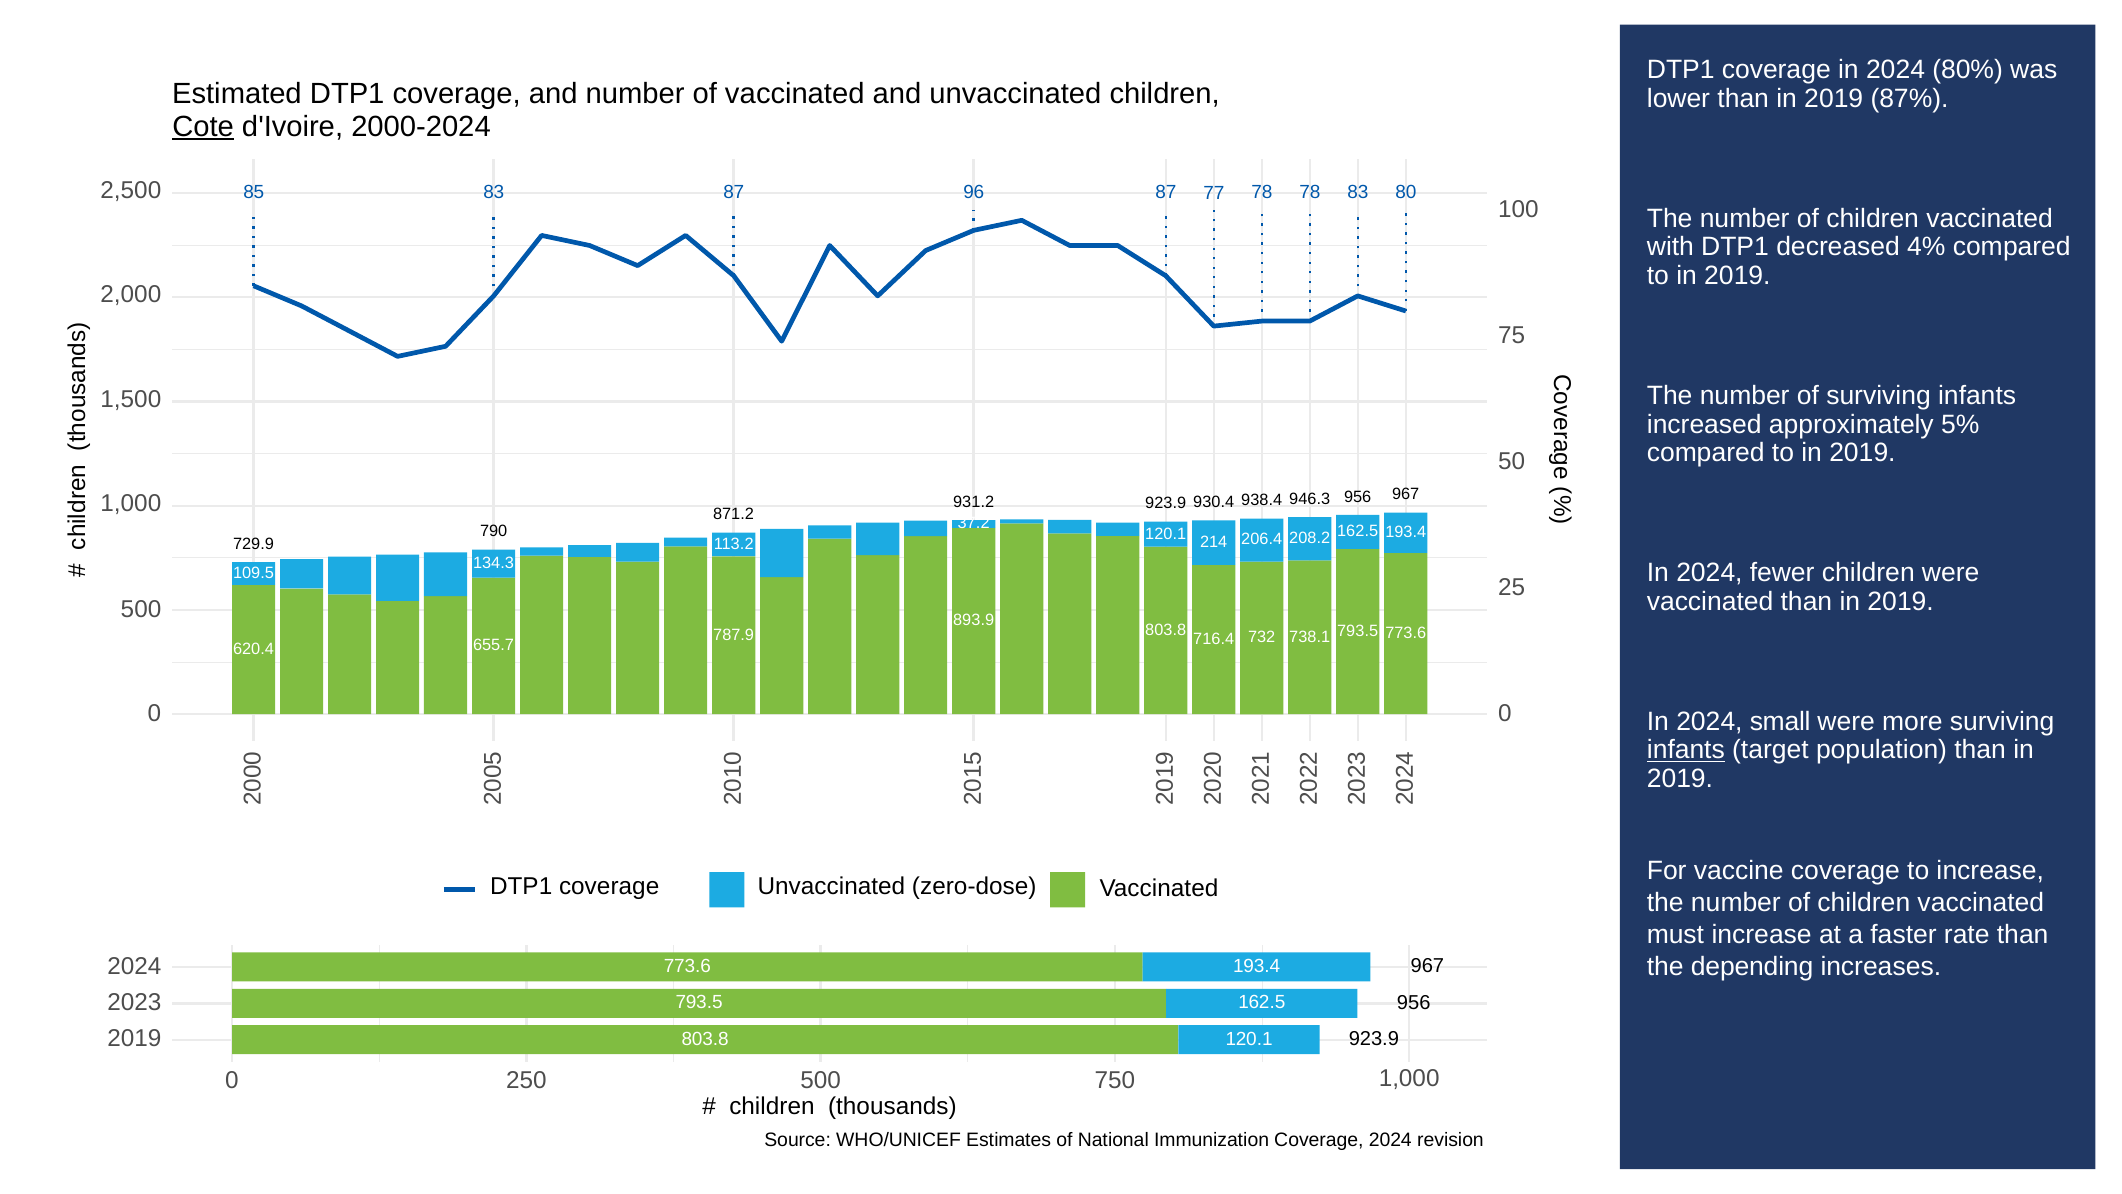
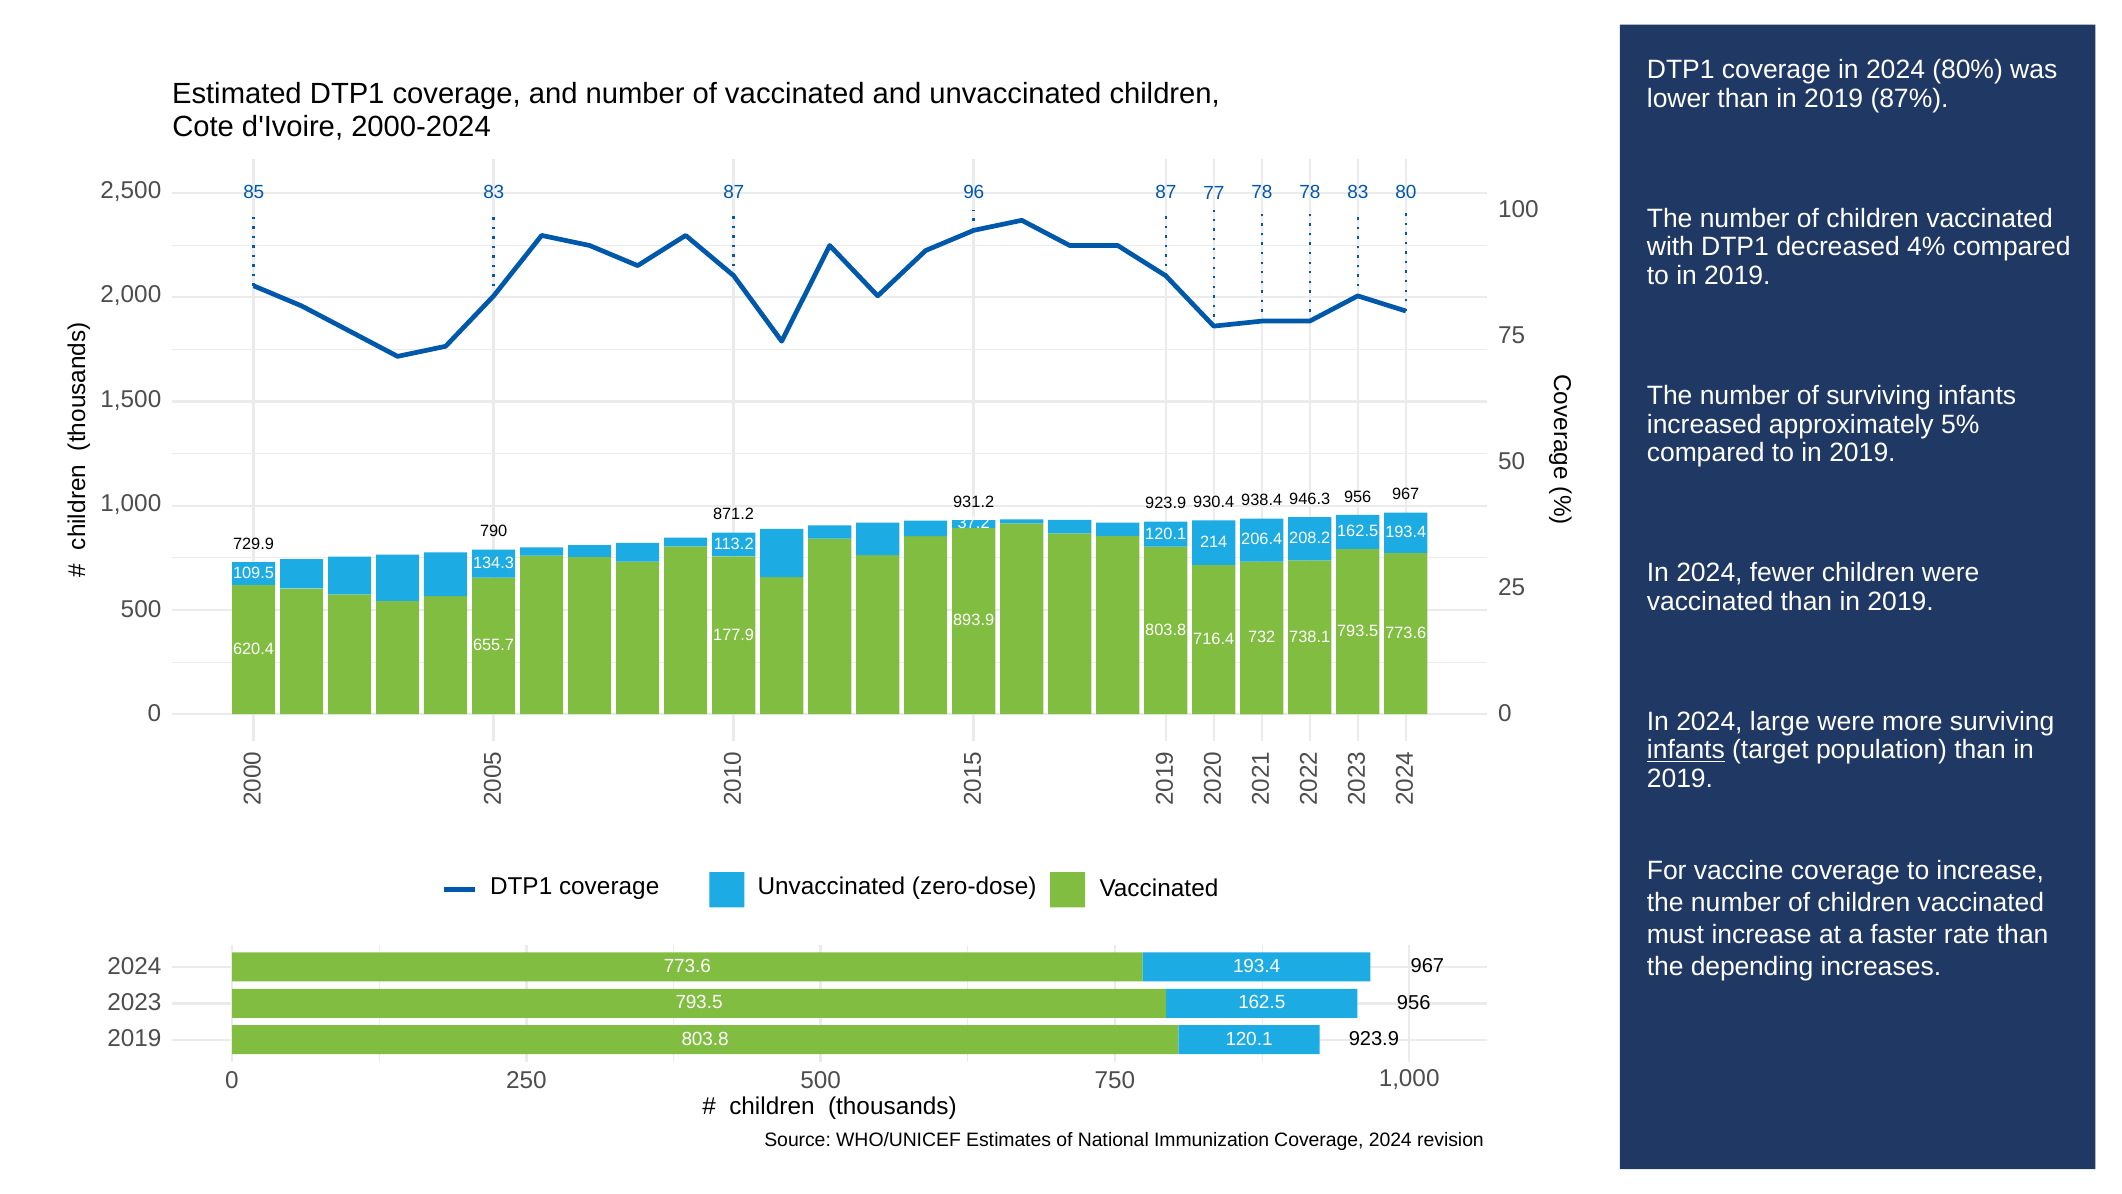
Cote underline: present -> none
787.9: 787.9 -> 177.9
small: small -> large
